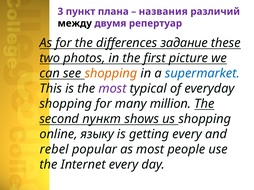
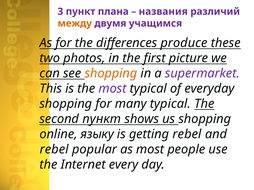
между colour: black -> orange
репертуар: репертуар -> учащимся
задание: задание -> produce
supermarket colour: blue -> purple
many million: million -> typical
getting every: every -> rebel
